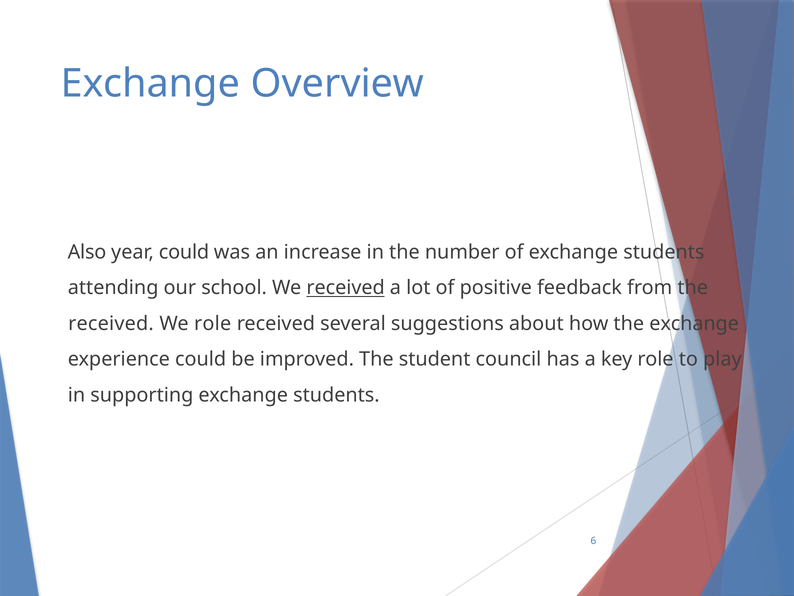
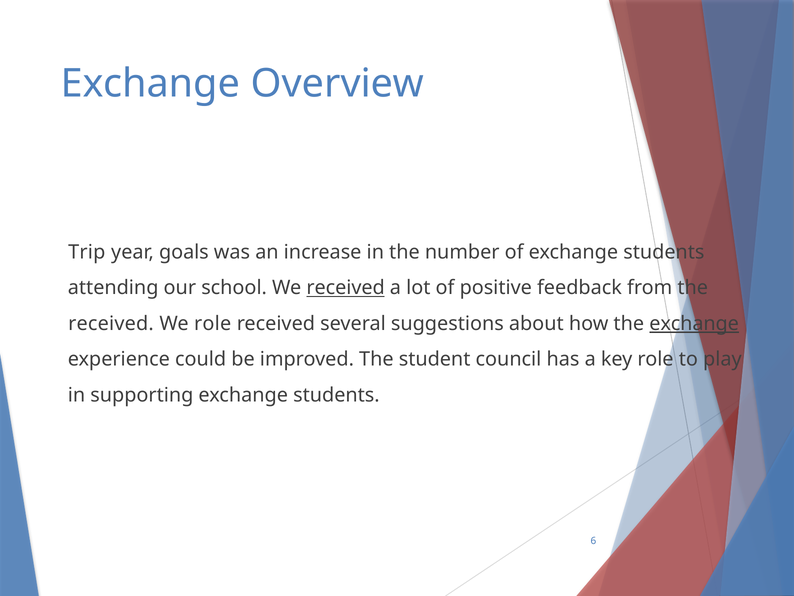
Also: Also -> Trip
year could: could -> goals
exchange at (694, 323) underline: none -> present
